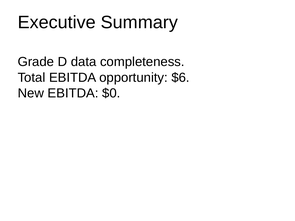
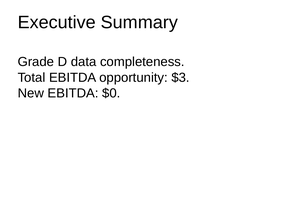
$6: $6 -> $3
